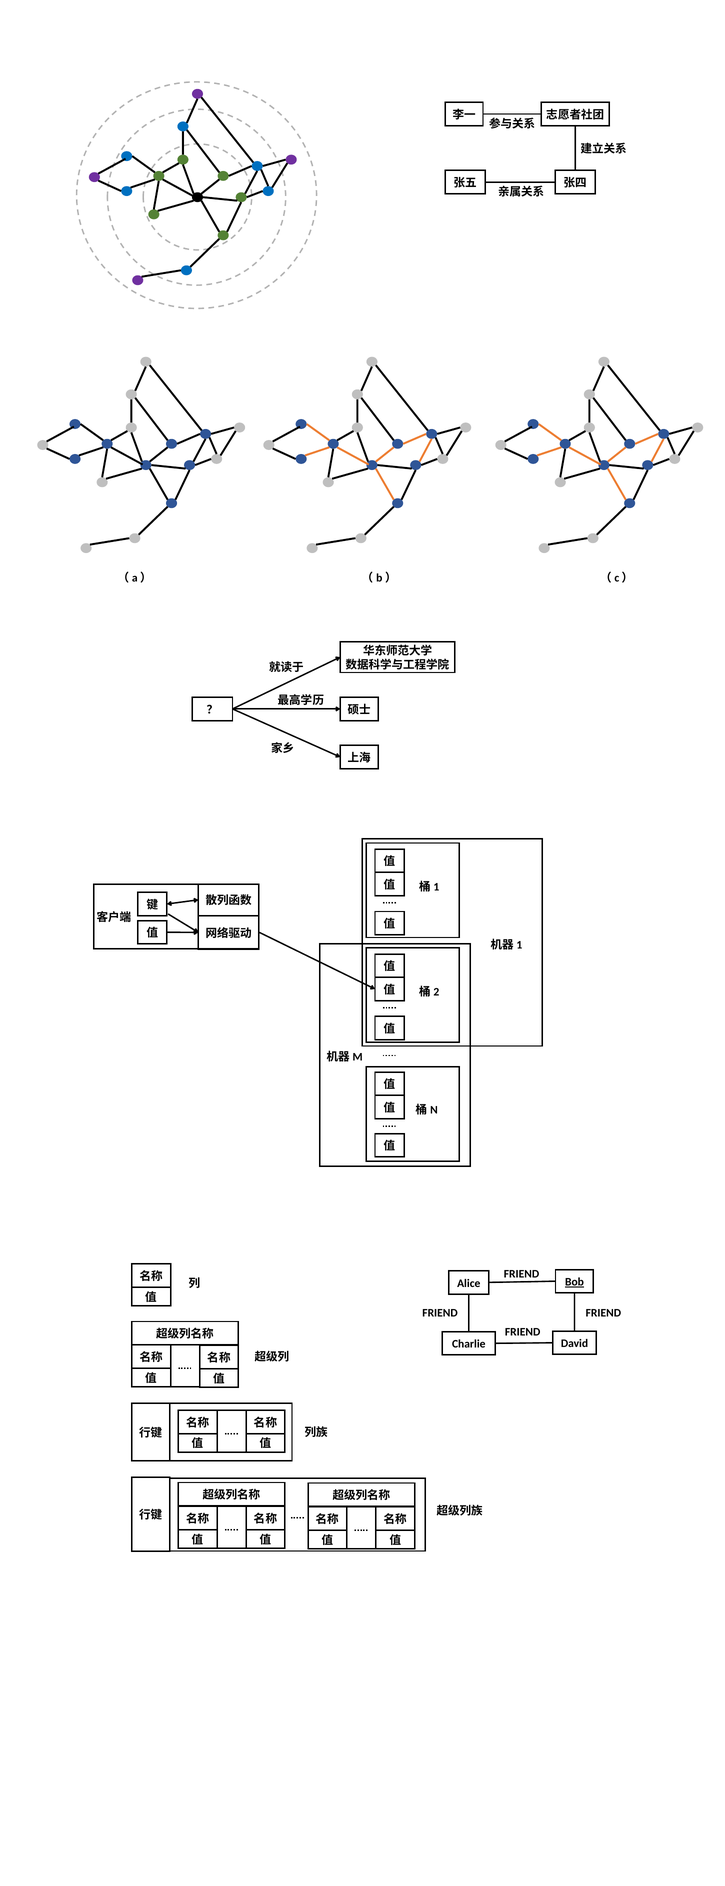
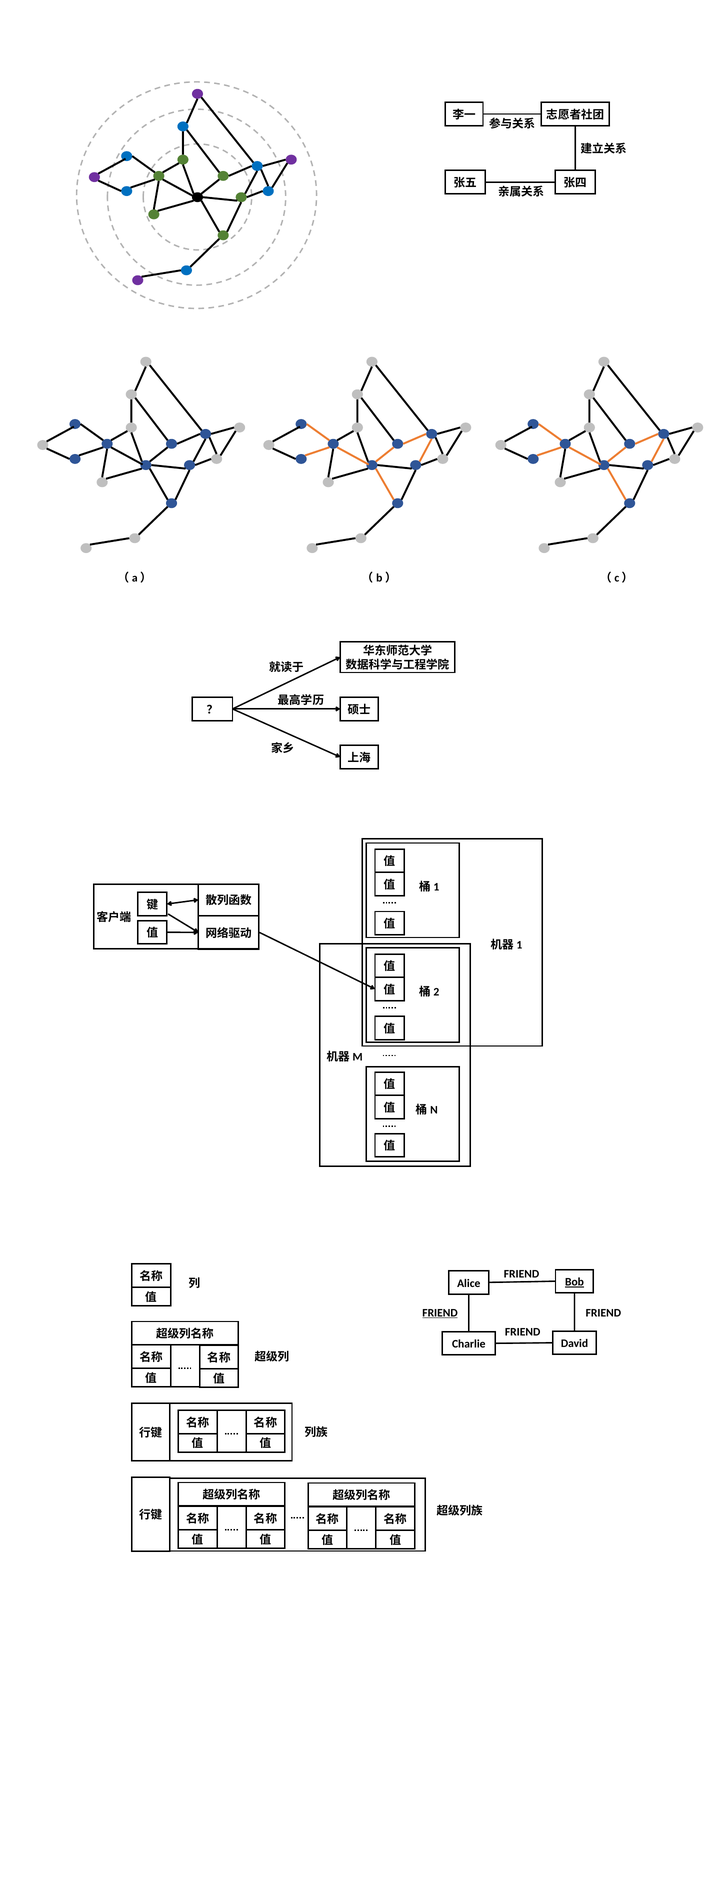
FRIEND at (440, 1313) underline: none -> present
